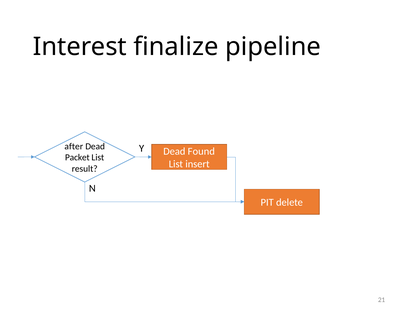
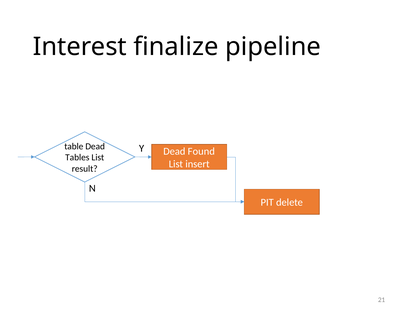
after: after -> table
Packet: Packet -> Tables
